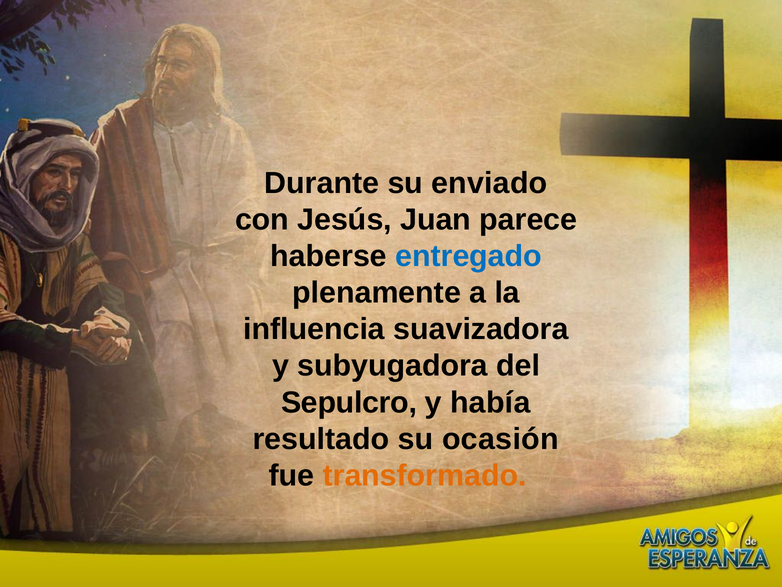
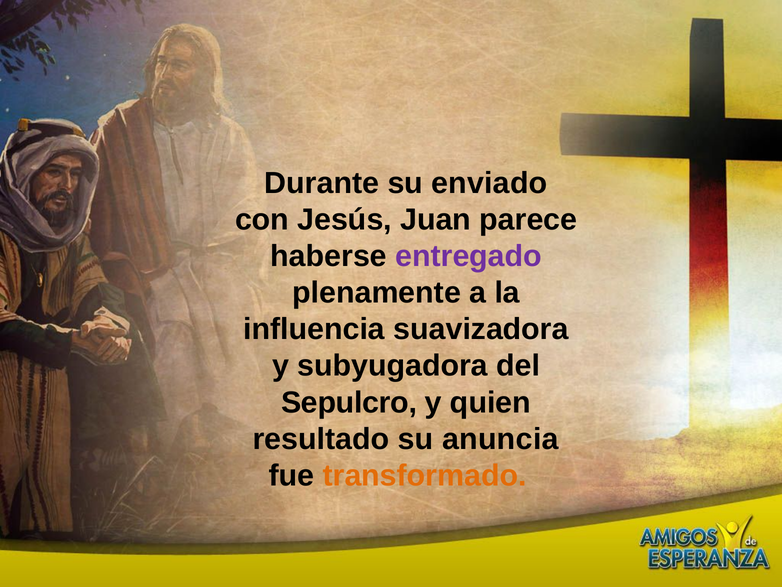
entregado colour: blue -> purple
había: había -> quien
ocasión: ocasión -> anuncia
